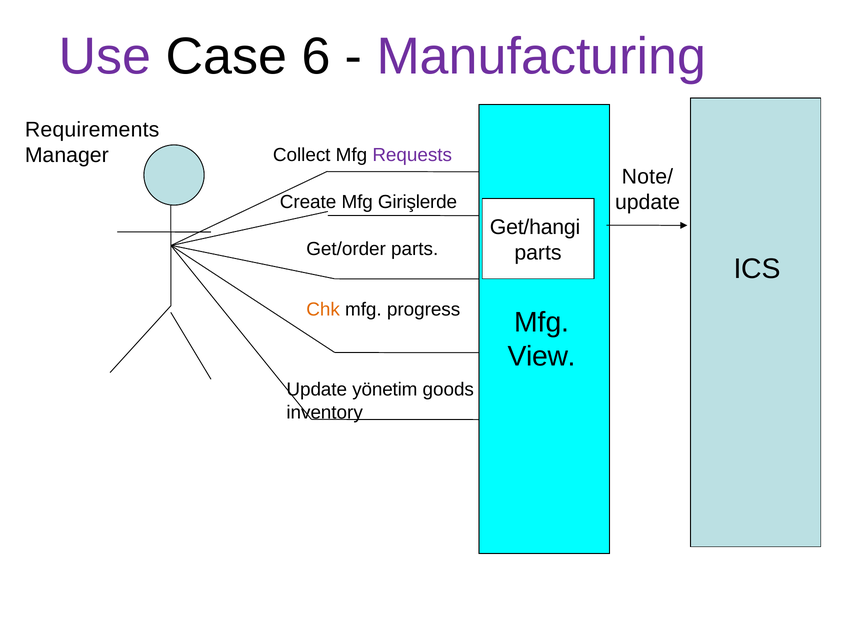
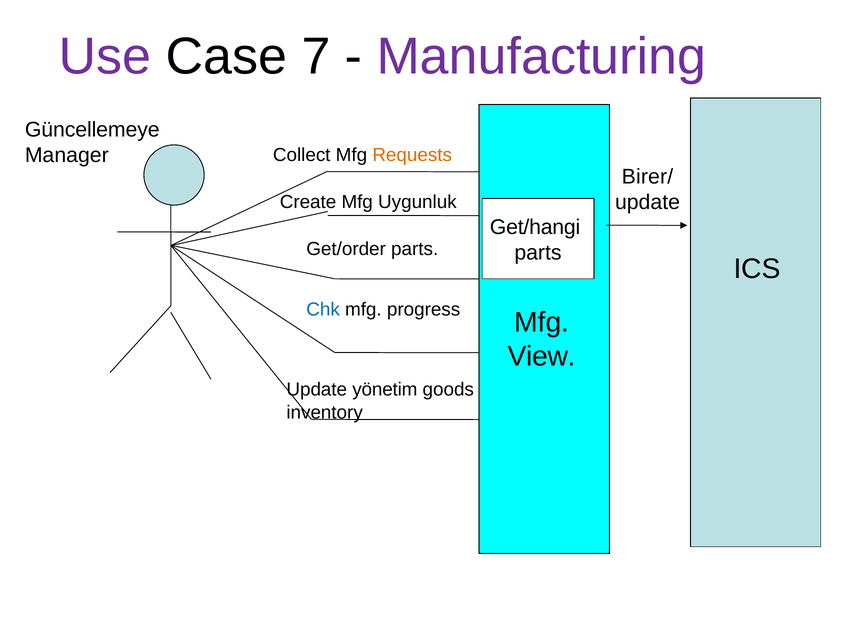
6: 6 -> 7
Requirements: Requirements -> Güncellemeye
Requests colour: purple -> orange
Note/: Note/ -> Birer/
Girişlerde: Girişlerde -> Uygunluk
Chk colour: orange -> blue
